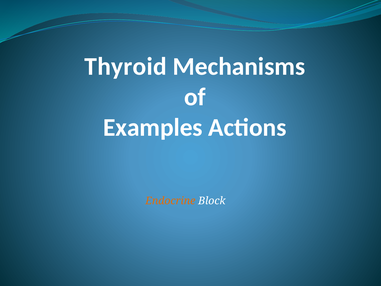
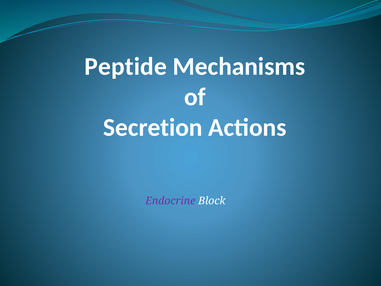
Thyroid: Thyroid -> Peptide
Examples: Examples -> Secretion
Endocrine colour: orange -> purple
